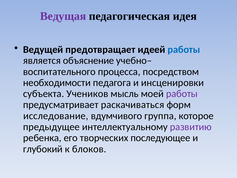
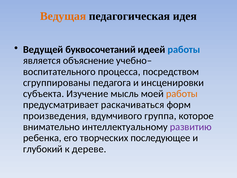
Ведущая colour: purple -> orange
предотвращает: предотвращает -> буквосочетаний
необходимости: необходимости -> сгруппированы
Учеников: Учеников -> Изучение
работы at (182, 94) colour: purple -> orange
исследование: исследование -> произведения
предыдущее: предыдущее -> внимательно
блоков: блоков -> дереве
